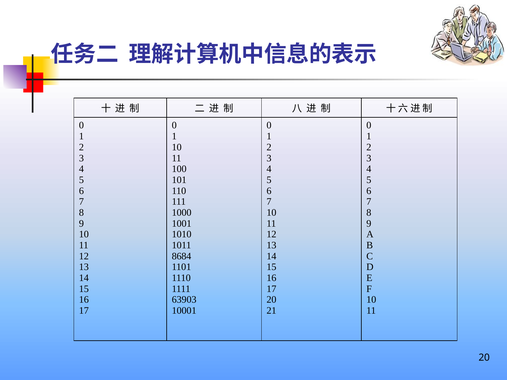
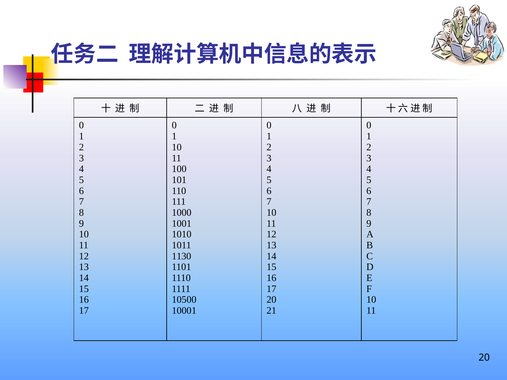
8684: 8684 -> 1130
63903: 63903 -> 10500
